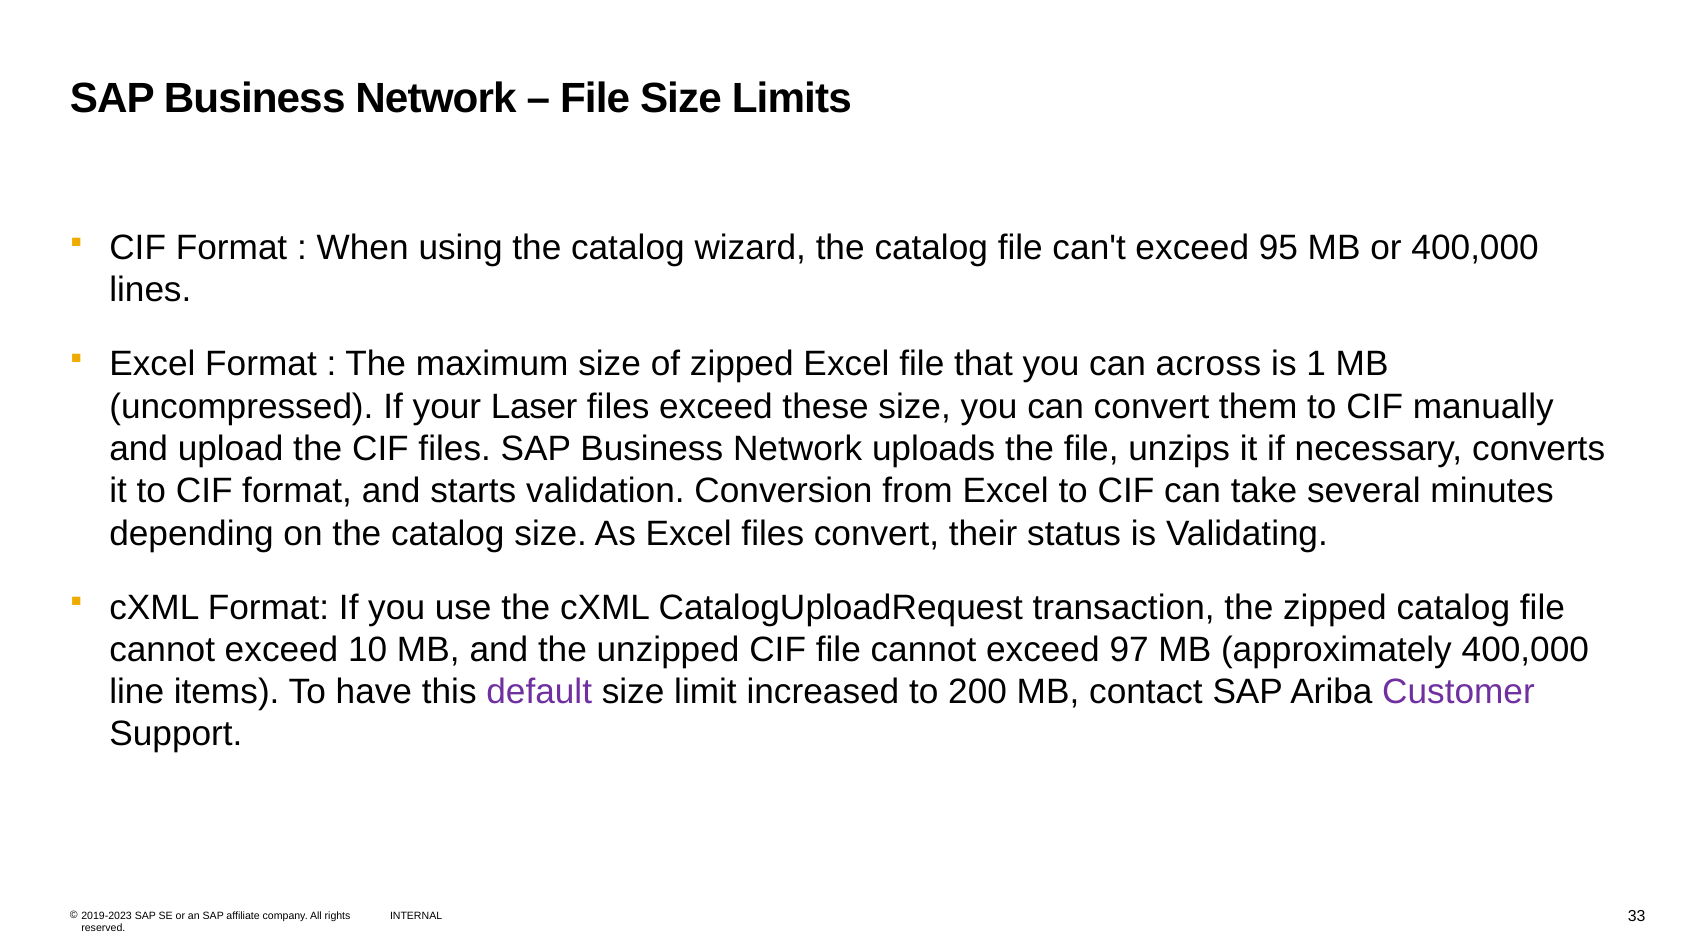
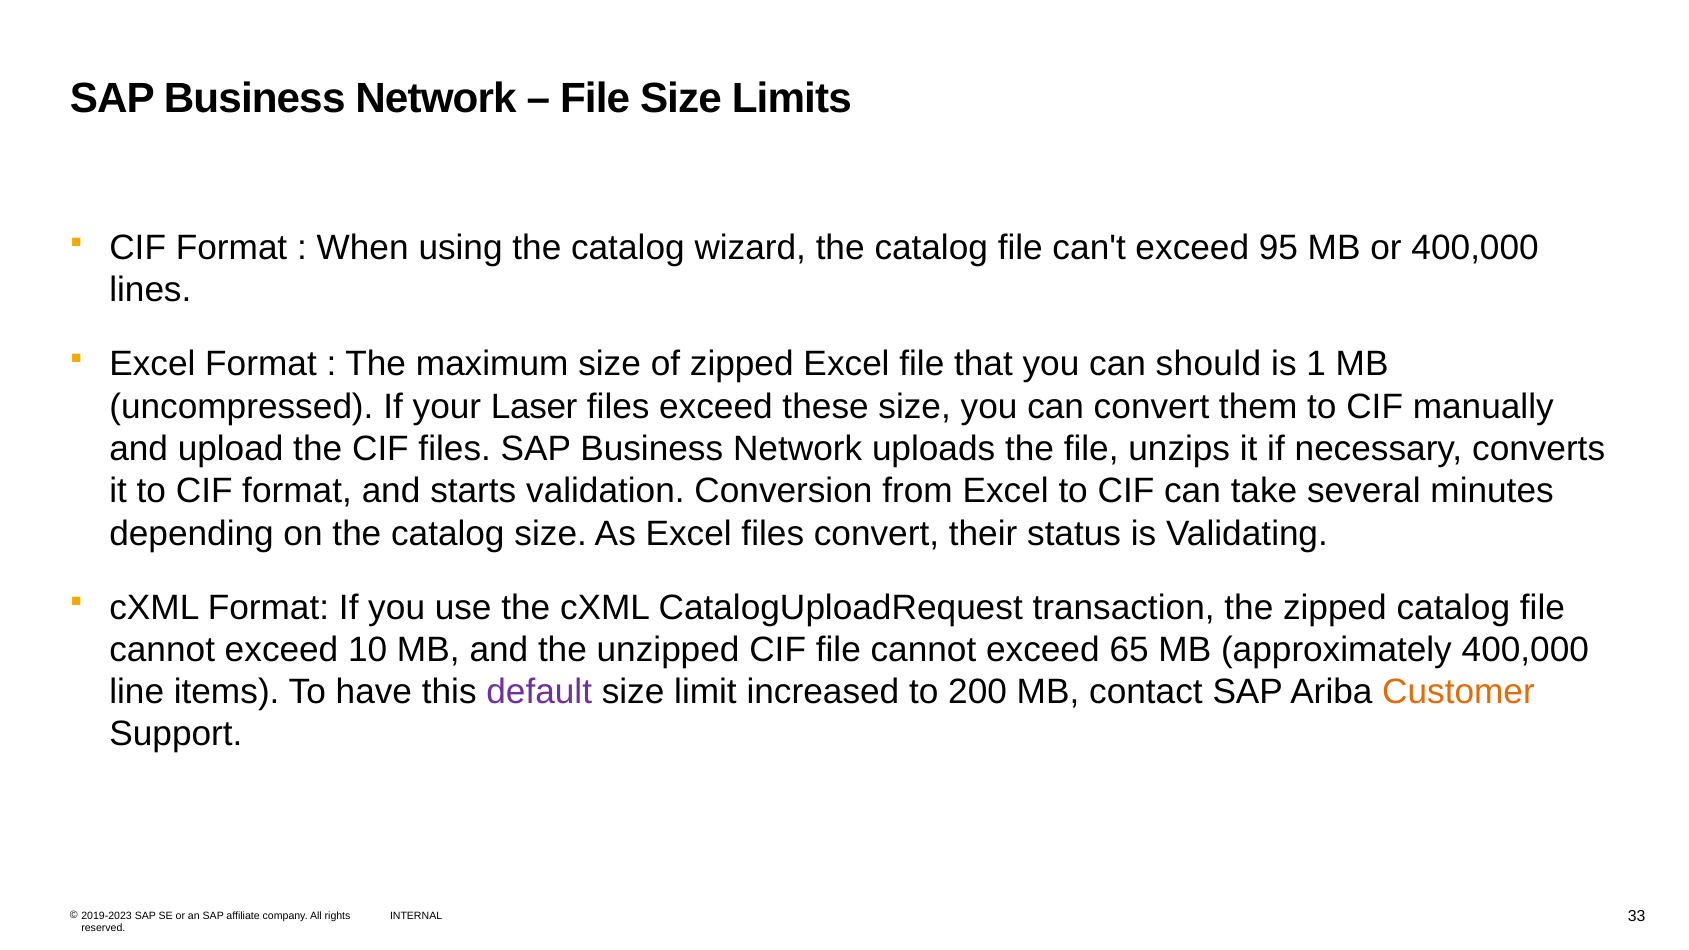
across: across -> should
97: 97 -> 65
Customer colour: purple -> orange
